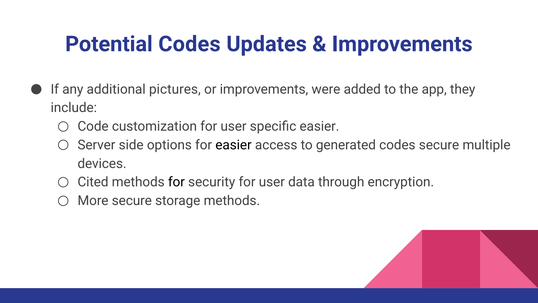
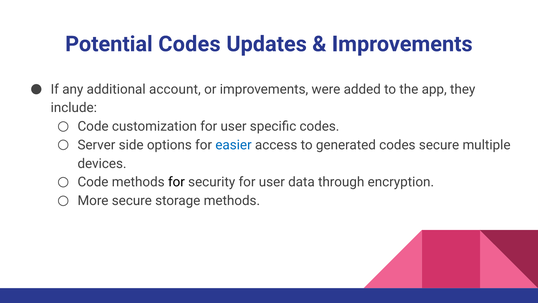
pictures: pictures -> account
specific easier: easier -> codes
easier at (233, 145) colour: black -> blue
Cited at (93, 182): Cited -> Code
